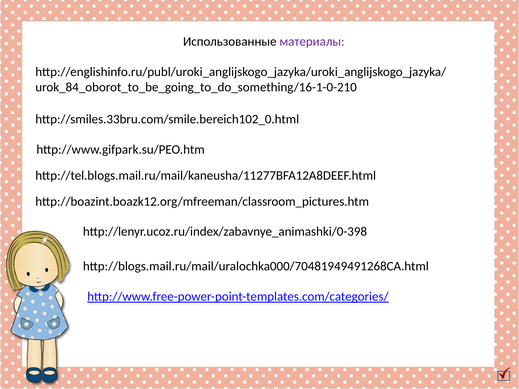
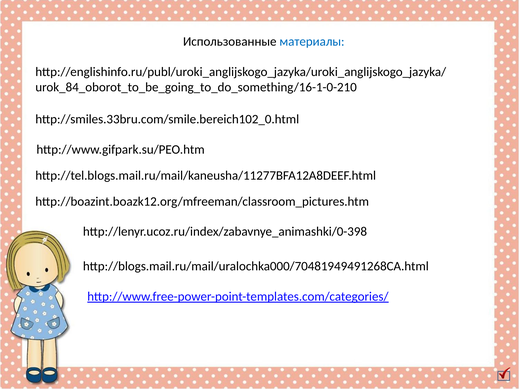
материалы colour: purple -> blue
